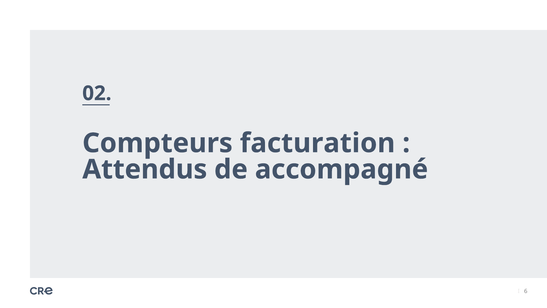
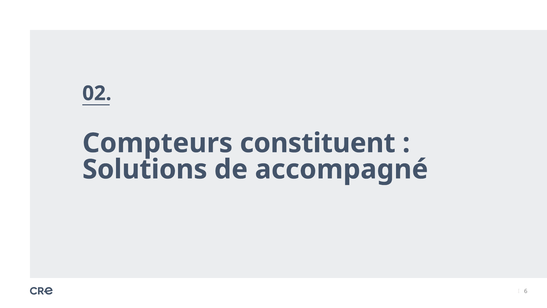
facturation: facturation -> constituent
Attendus: Attendus -> Solutions
